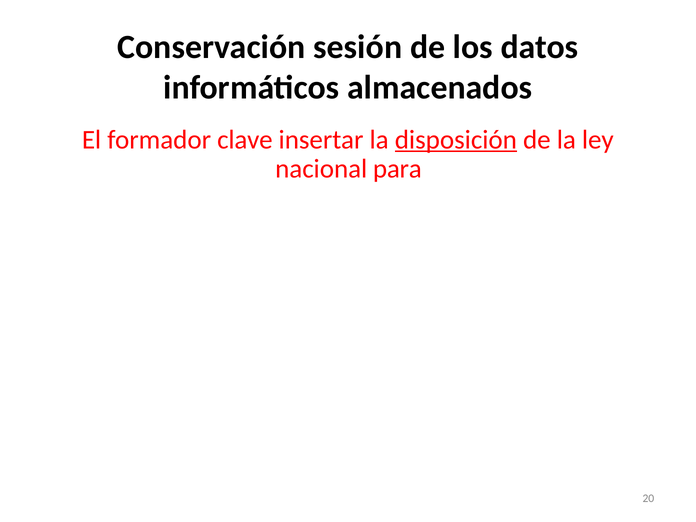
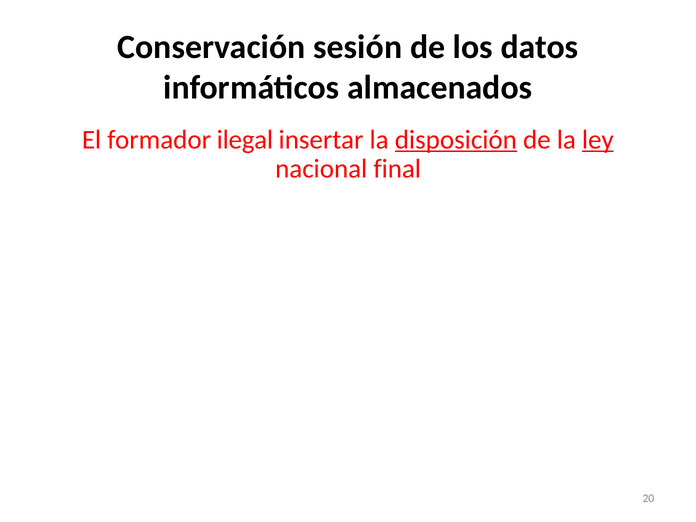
clave: clave -> ilegal
ley underline: none -> present
para: para -> final
